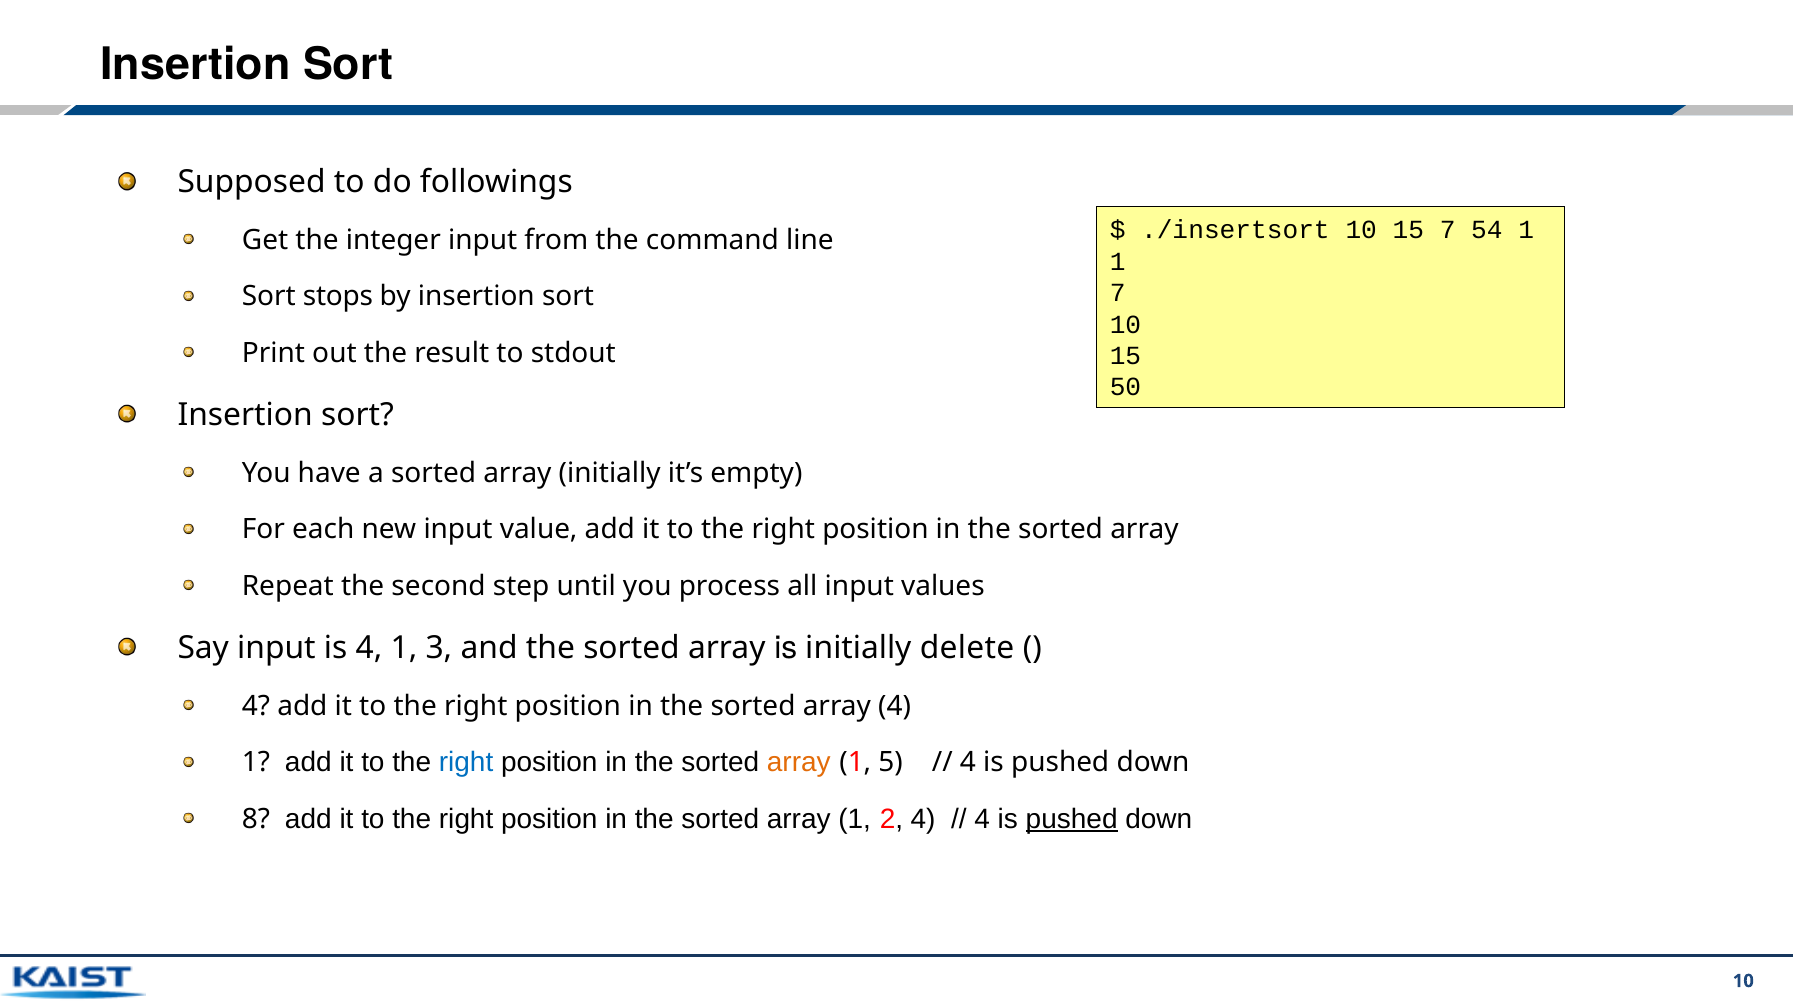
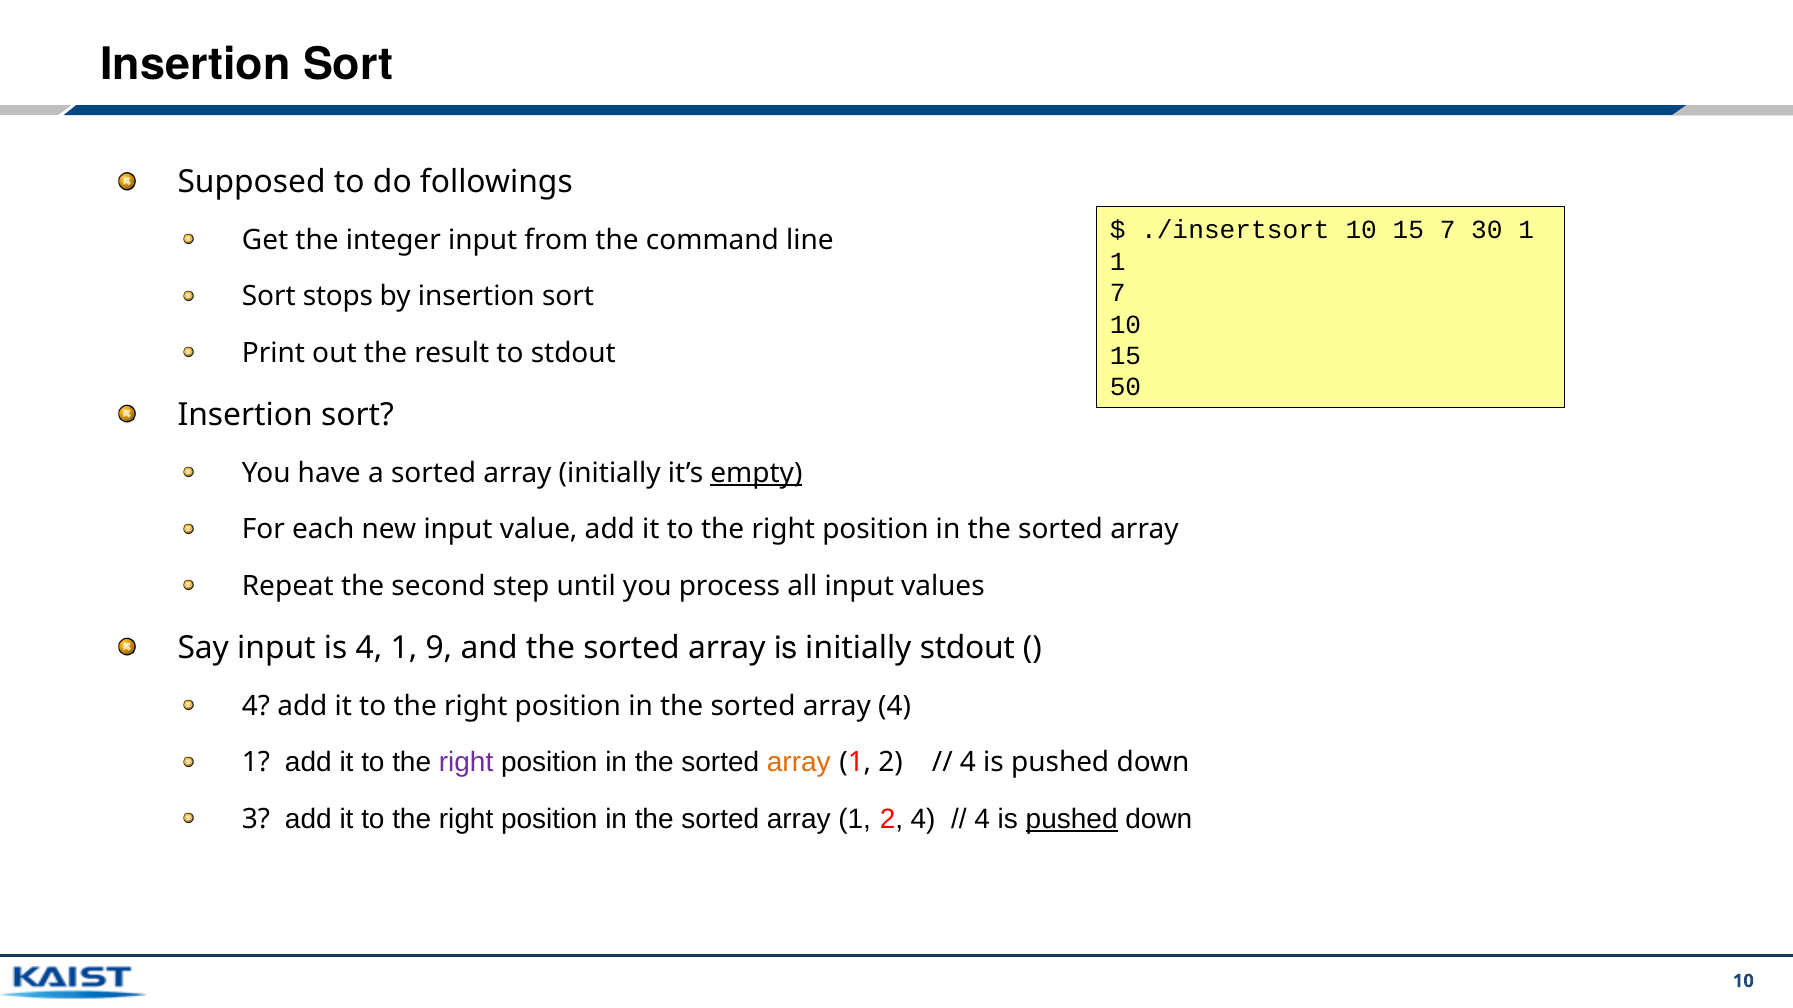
54: 54 -> 30
empty underline: none -> present
3: 3 -> 9
initially delete: delete -> stdout
right at (466, 763) colour: blue -> purple
5 at (891, 763): 5 -> 2
8: 8 -> 3
